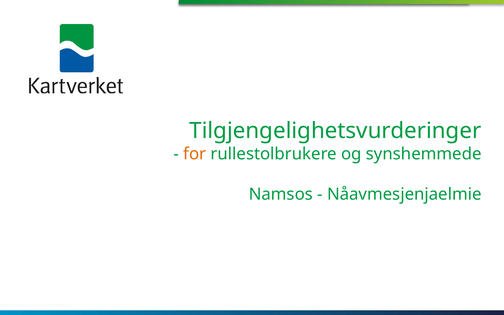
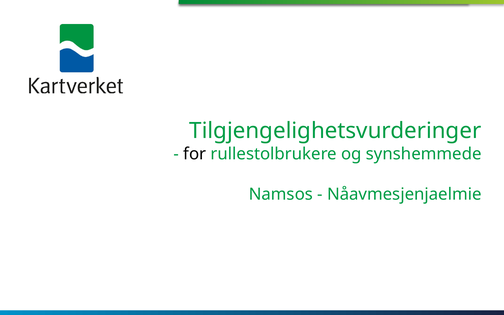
for colour: orange -> black
